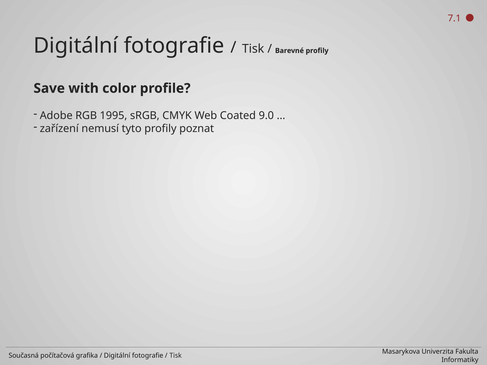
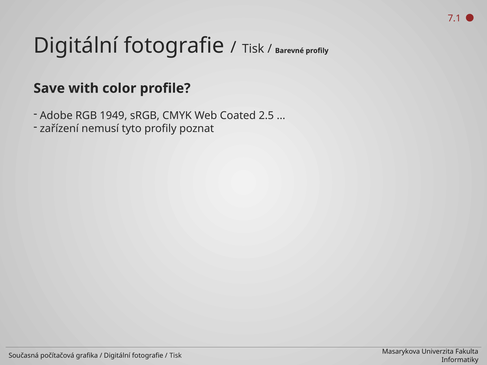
1995: 1995 -> 1949
9.0: 9.0 -> 2.5
